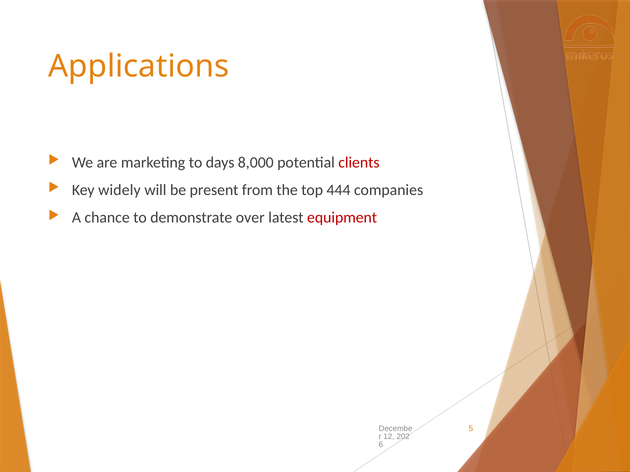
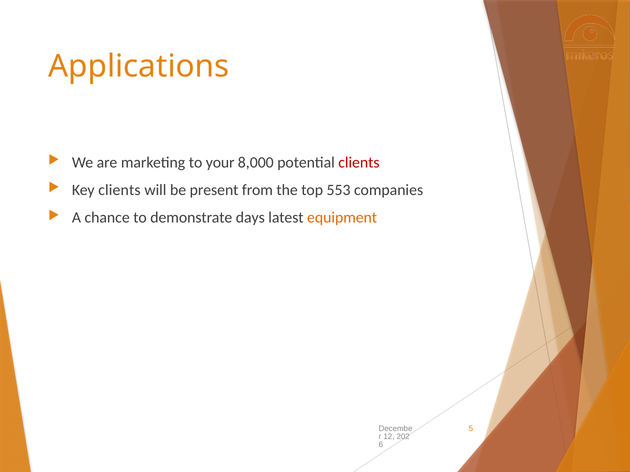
days: days -> your
Key widely: widely -> clients
444: 444 -> 553
over: over -> days
equipment colour: red -> orange
